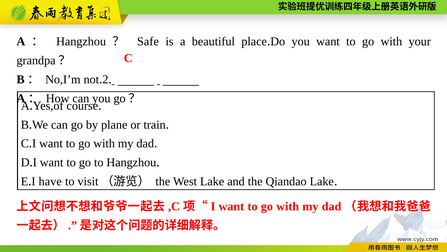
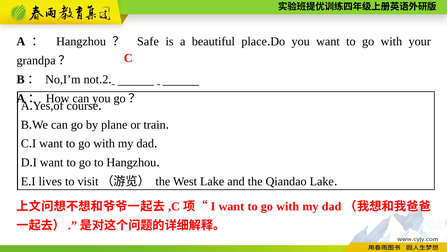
have: have -> lives
